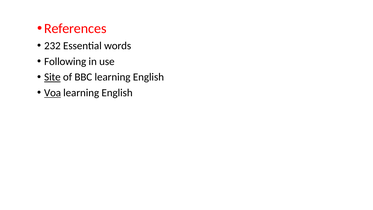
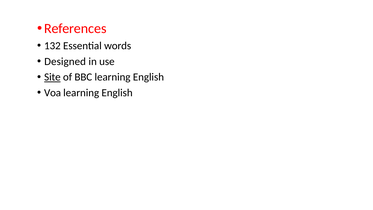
232: 232 -> 132
Following: Following -> Designed
Voa underline: present -> none
